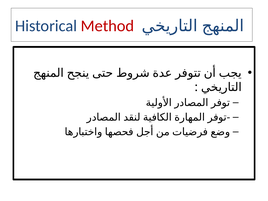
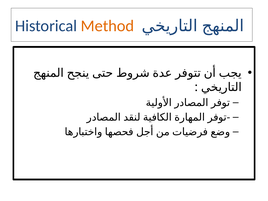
Method colour: red -> orange
